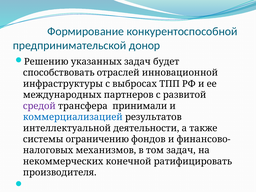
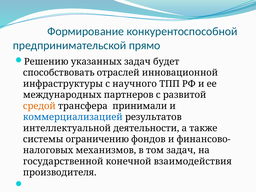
донор: донор -> прямо
выбросах: выбросах -> научного
средой colour: purple -> orange
некоммерческих: некоммерческих -> государственной
ратифицировать: ратифицировать -> взаимодействия
